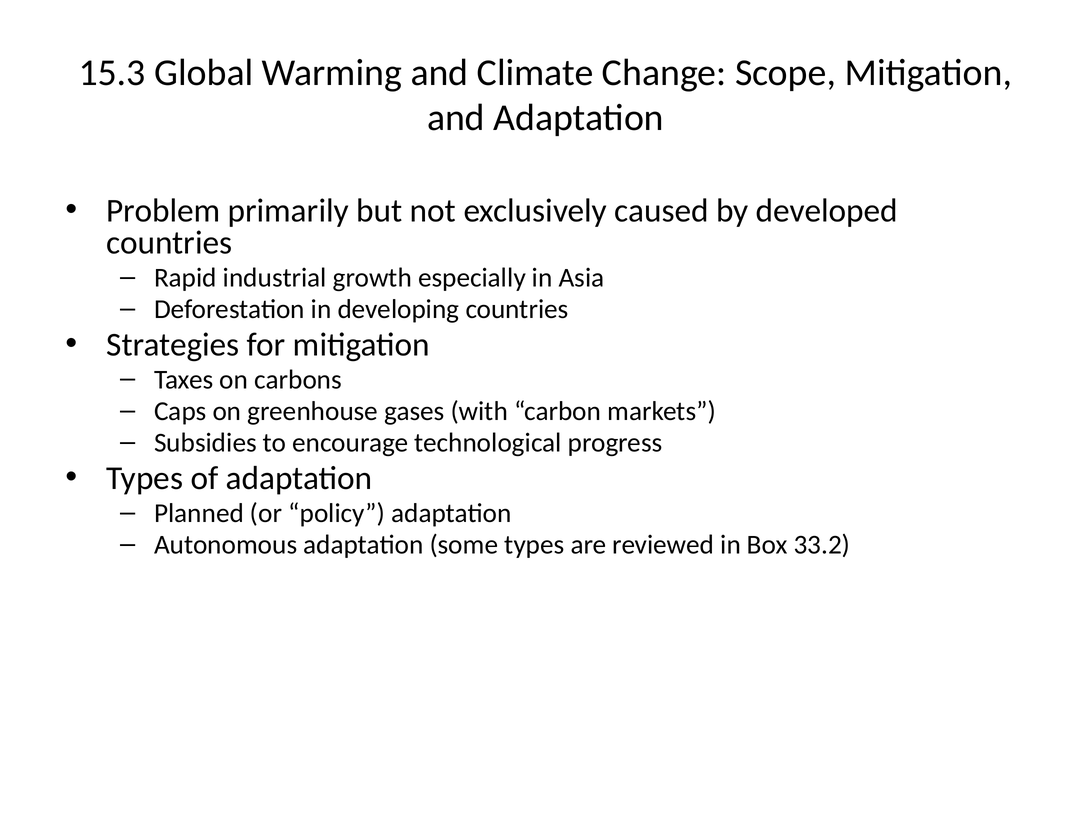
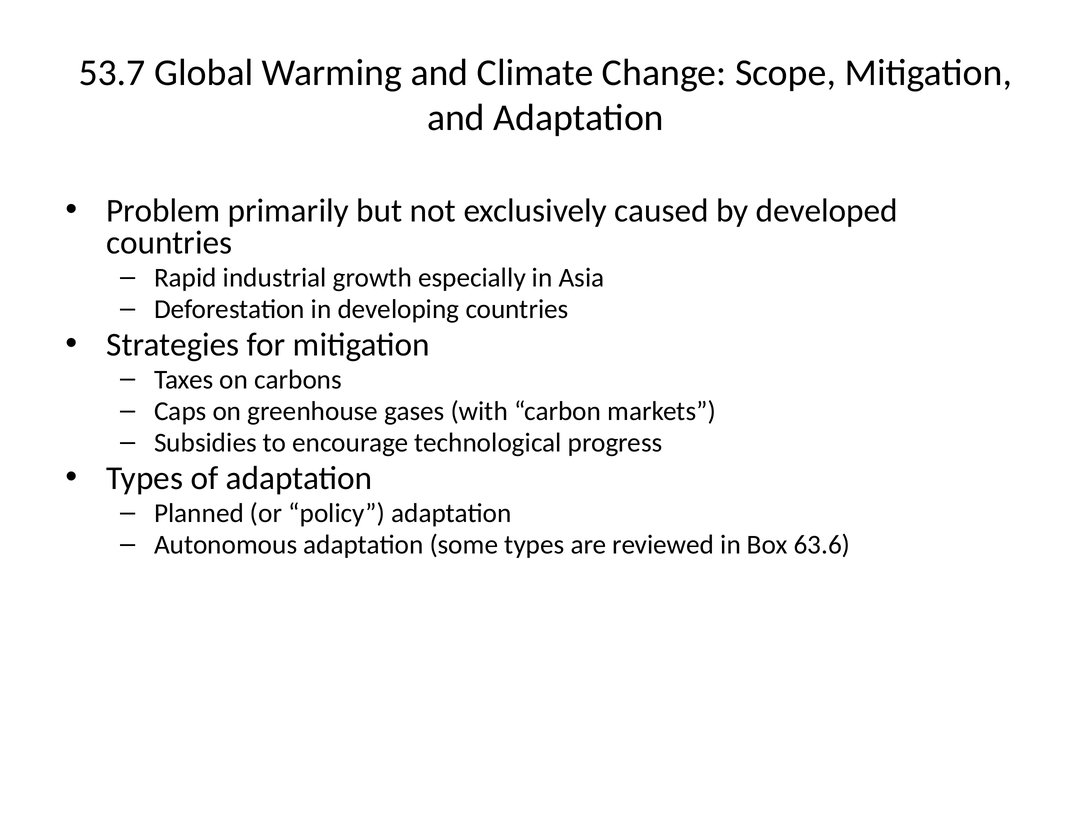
15.3: 15.3 -> 53.7
33.2: 33.2 -> 63.6
